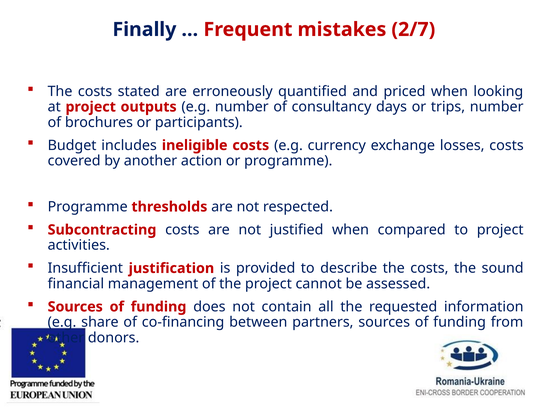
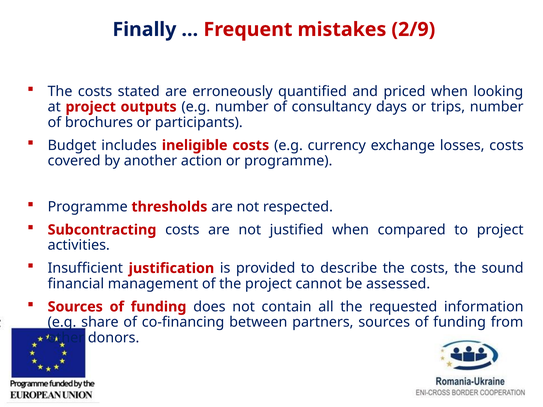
2/7: 2/7 -> 2/9
